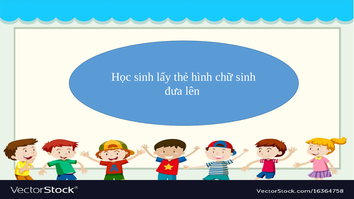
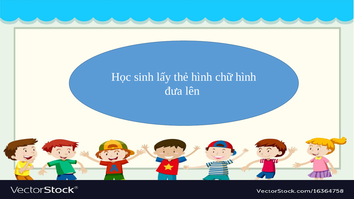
chữ sinh: sinh -> hình
